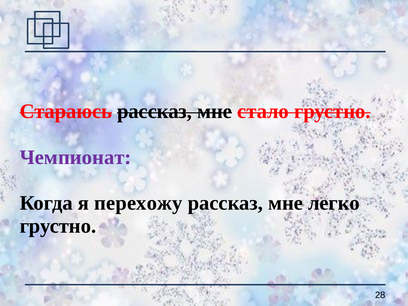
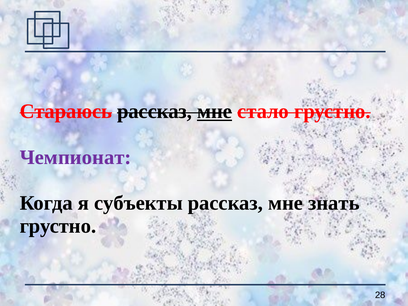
мне at (215, 111) underline: none -> present
перехожу: перехожу -> субъекты
легко: легко -> знать
